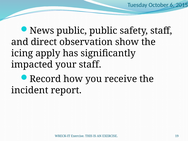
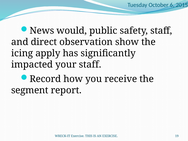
News public: public -> would
incident: incident -> segment
